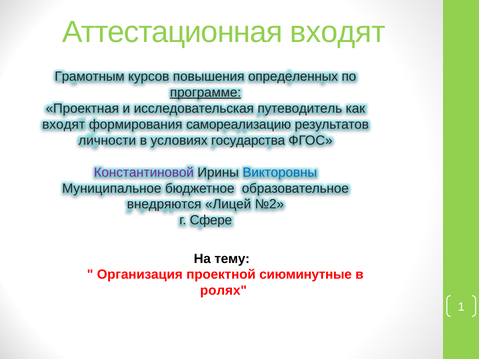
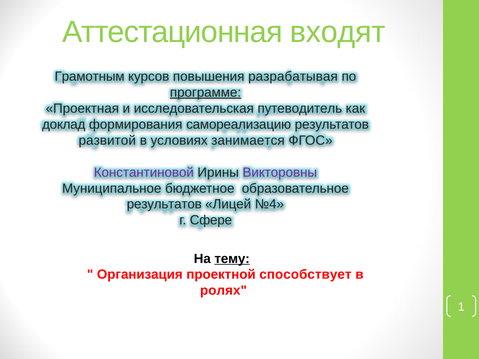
определенных: определенных -> разрабатывая
входят at (64, 125): входят -> доклад
личности: личности -> развитой
государства: государства -> занимается
Викторовны colour: blue -> purple
внедряются at (164, 204): внедряются -> результатов
№2: №2 -> №4
тему underline: none -> present
сиюминутные: сиюминутные -> способствует
